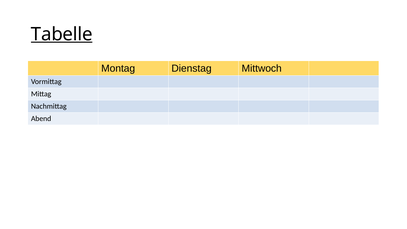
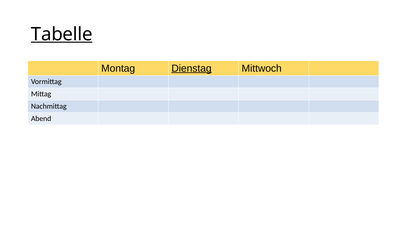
Dienstag underline: none -> present
